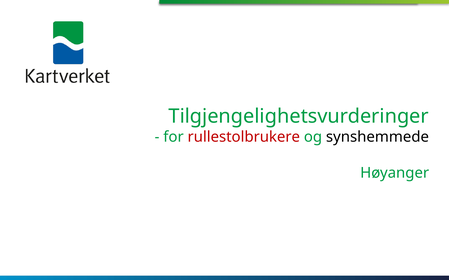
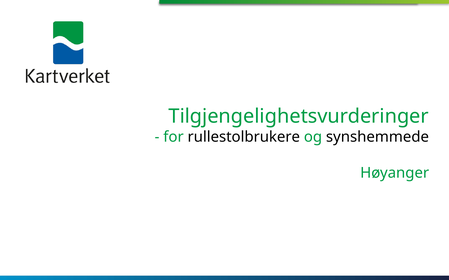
rullestolbrukere colour: red -> black
